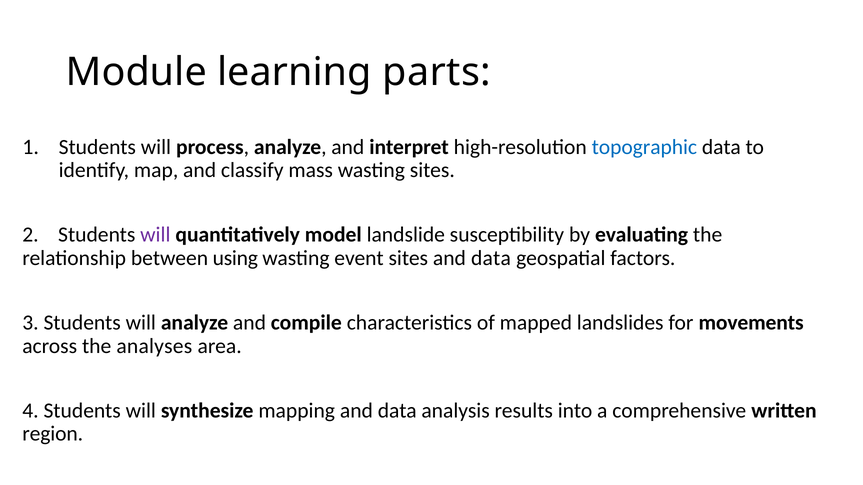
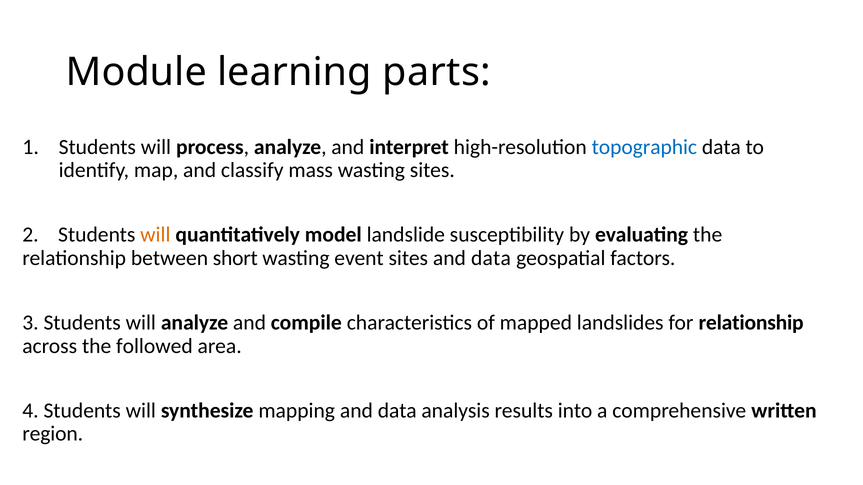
will at (155, 235) colour: purple -> orange
using: using -> short
for movements: movements -> relationship
analyses: analyses -> followed
